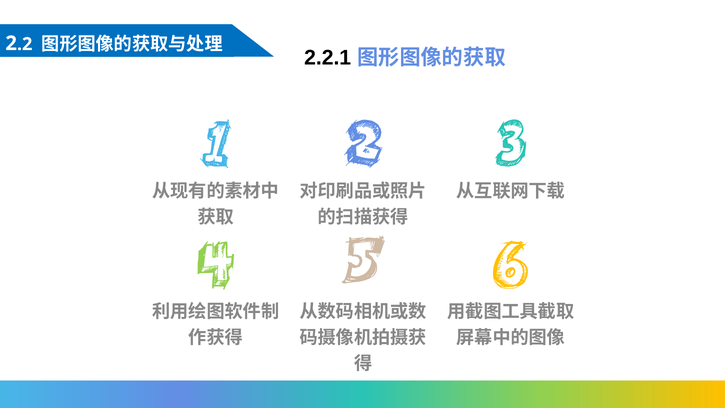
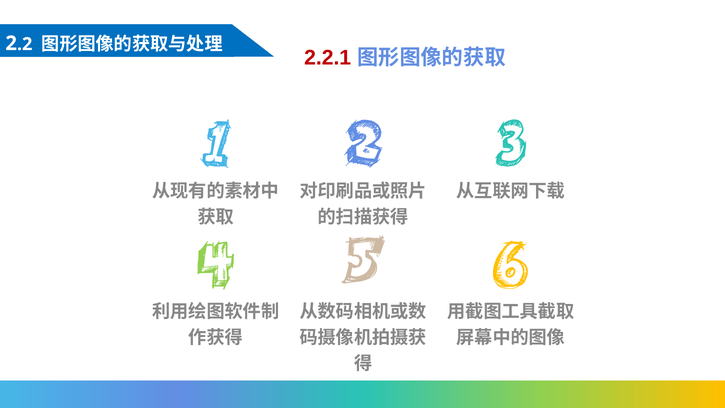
2.2.1 colour: black -> red
